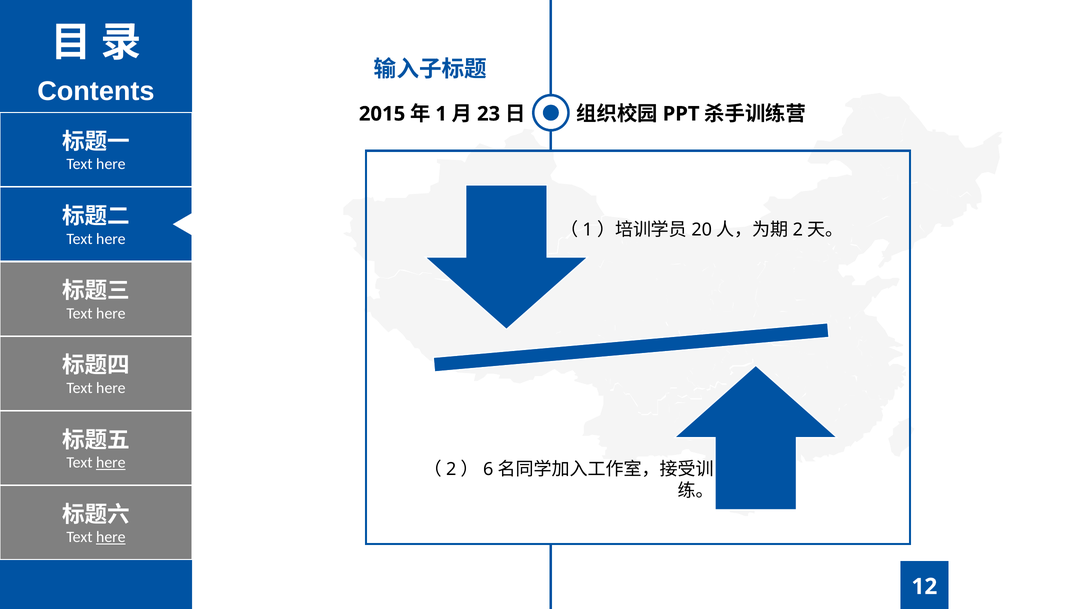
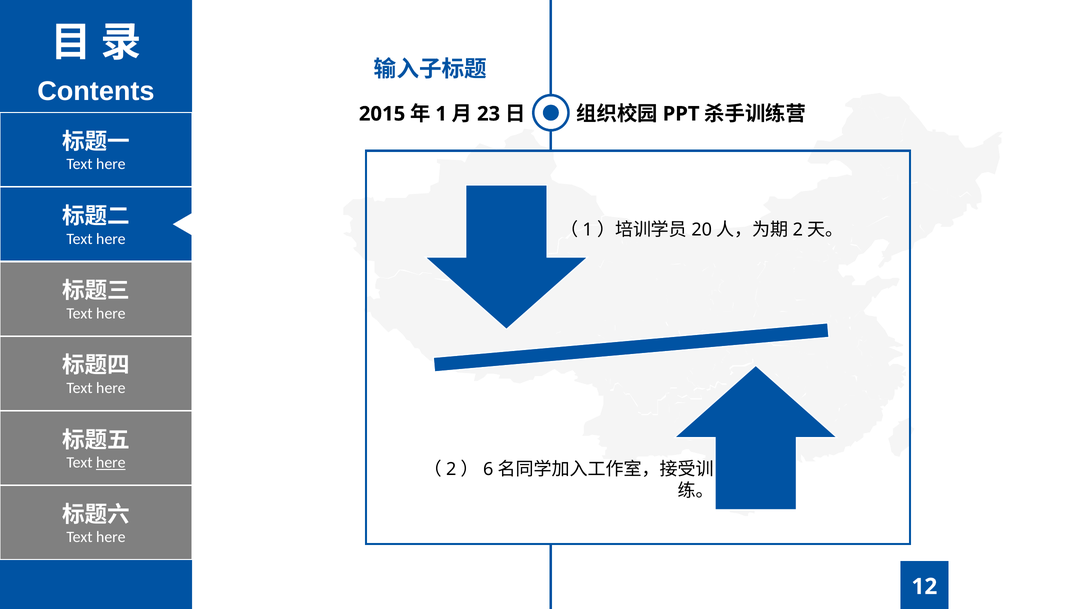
here at (111, 538) underline: present -> none
